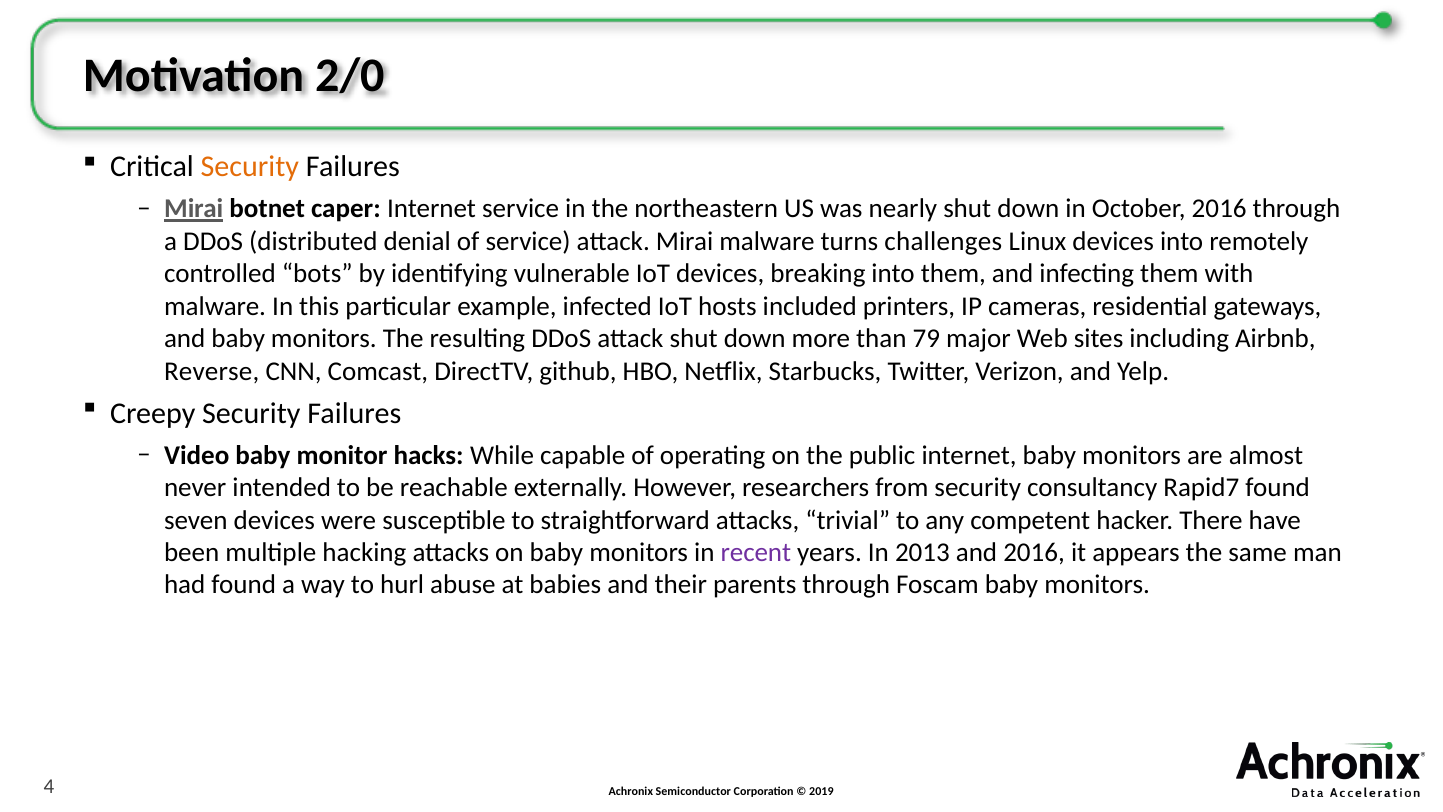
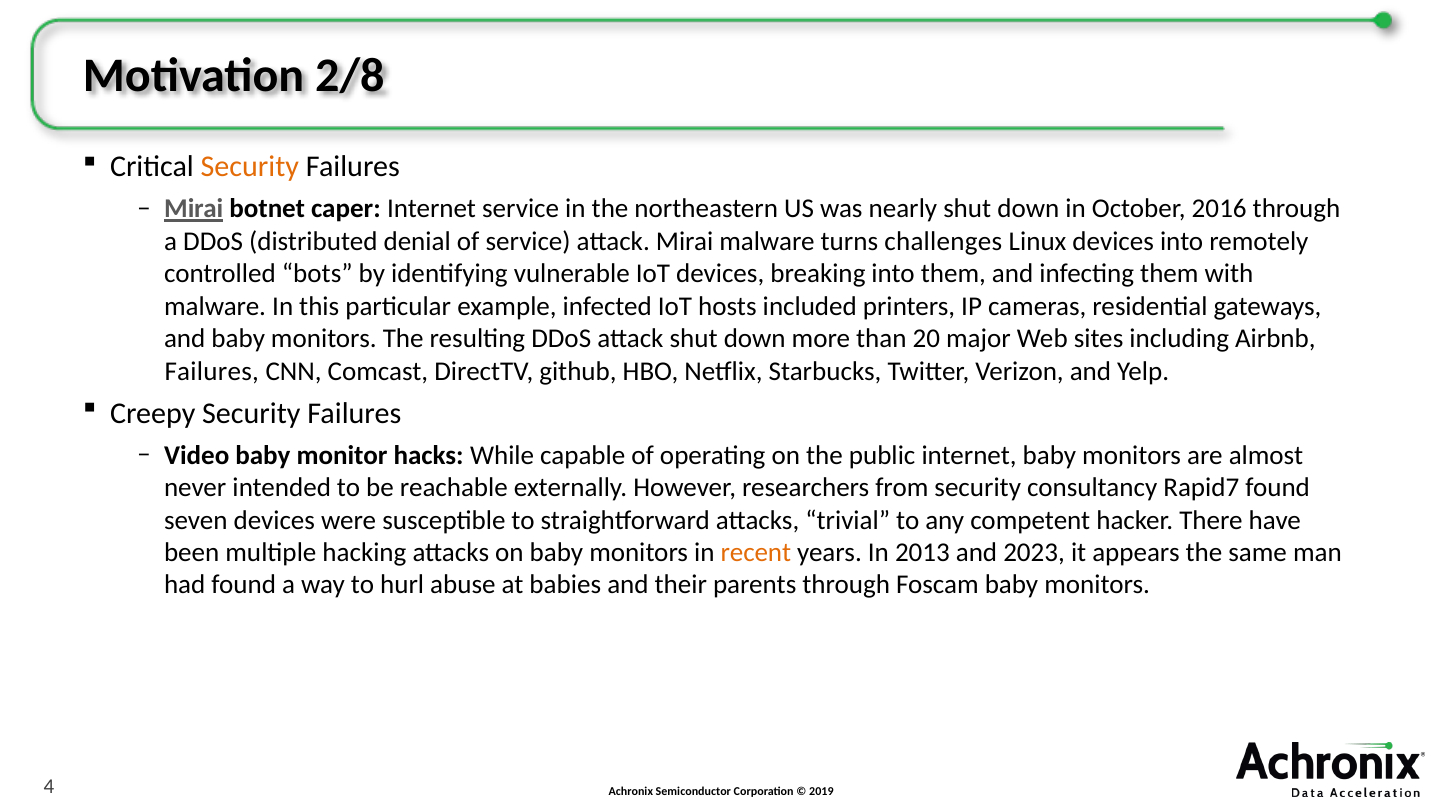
2/0: 2/0 -> 2/8
79: 79 -> 20
Reverse at (212, 371): Reverse -> Failures
recent colour: purple -> orange
and 2016: 2016 -> 2023
